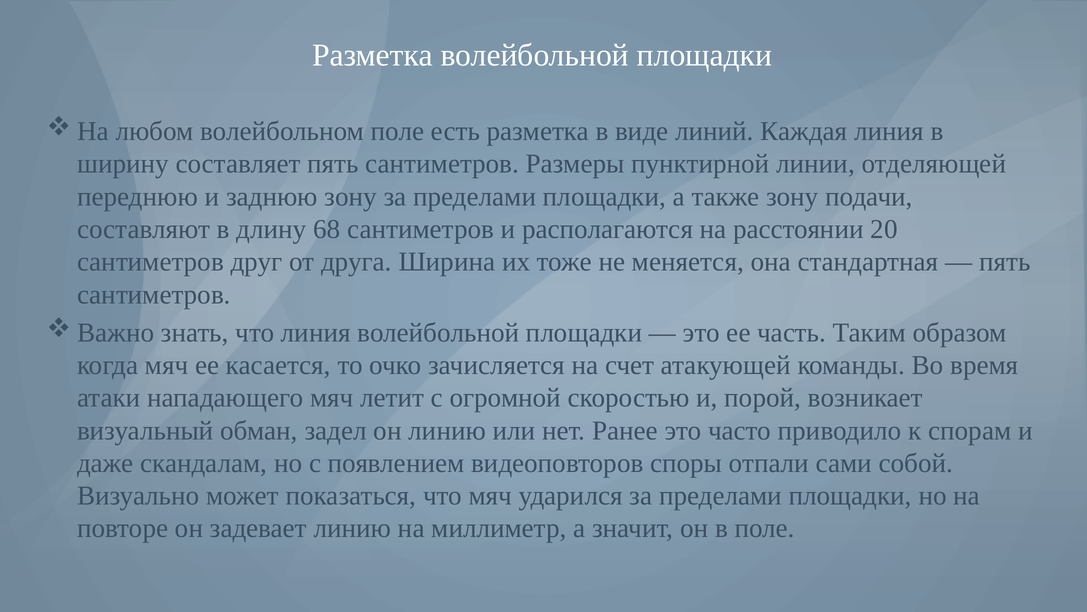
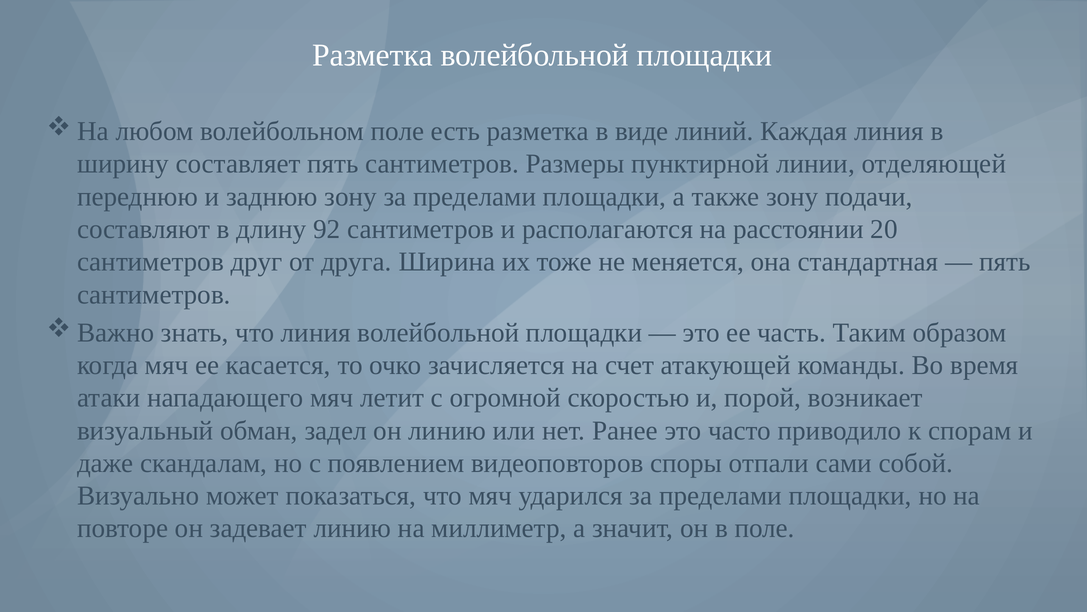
68: 68 -> 92
